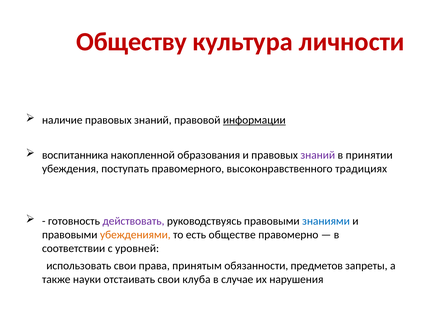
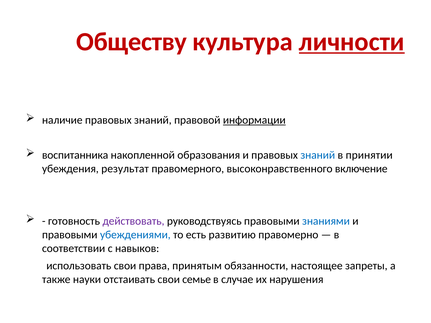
личности underline: none -> present
знаний at (318, 155) colour: purple -> blue
поступать: поступать -> результат
традициях: традициях -> включение
убеждениями colour: orange -> blue
обществе: обществе -> развитию
уровней: уровней -> навыков
предметов: предметов -> настоящее
клуба: клуба -> семье
